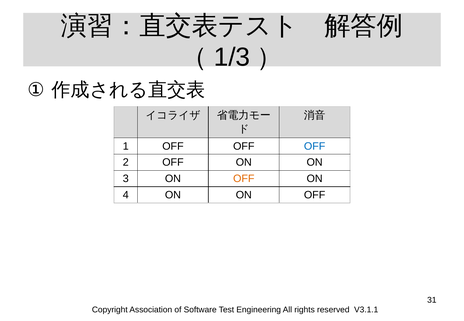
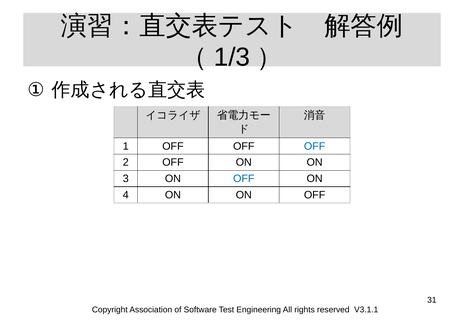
OFF at (244, 179) colour: orange -> blue
